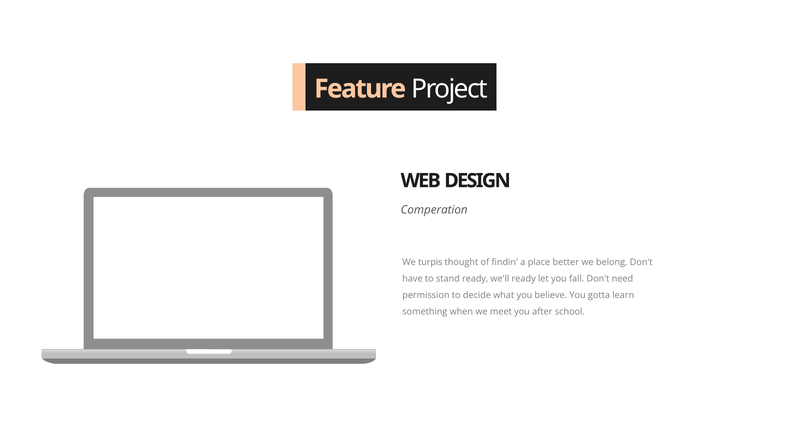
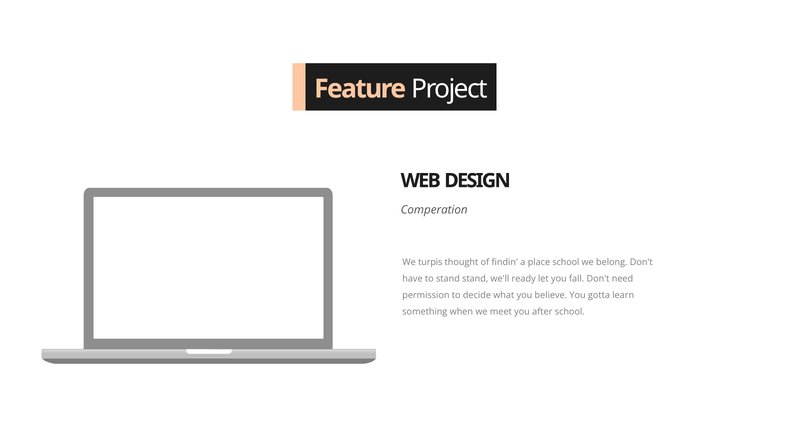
place better: better -> school
stand ready: ready -> stand
